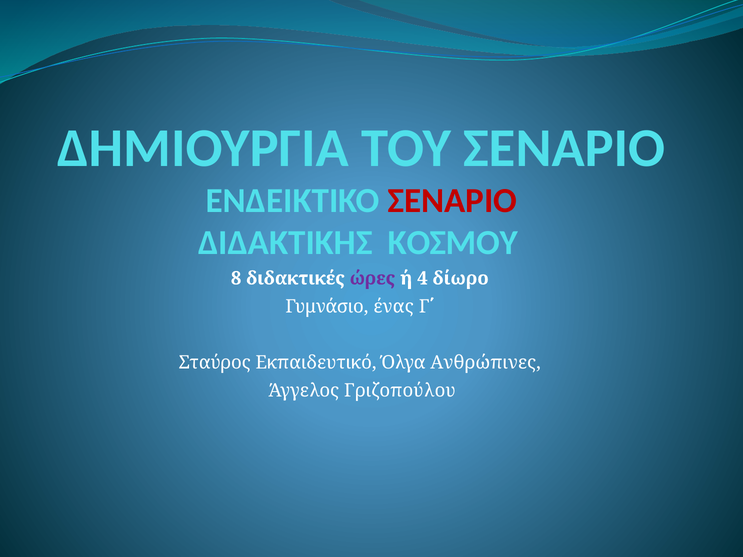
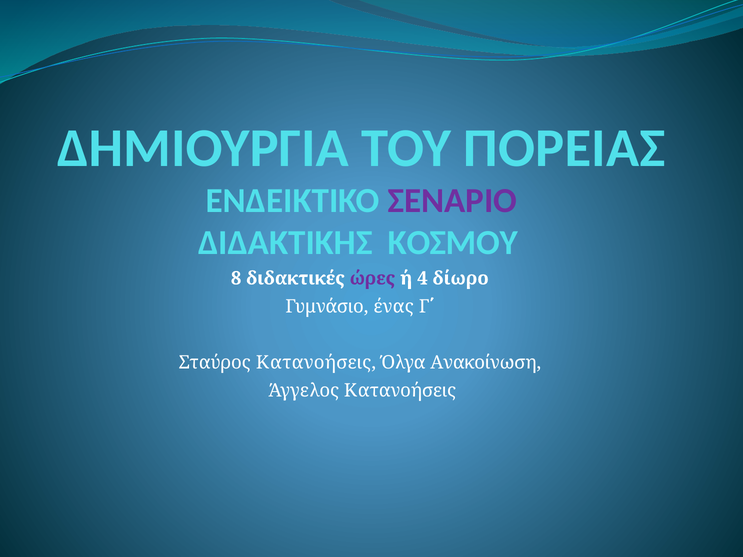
ΤΟΥ ΣΕΝΑΡΙΟ: ΣΕΝΑΡΙΟ -> ΠΟΡΕΙΑΣ
ΣΕΝΑΡΙΟ at (452, 201) colour: red -> purple
Σταύρος Εκπαιδευτικό: Εκπαιδευτικό -> Κατανοήσεις
Ανθρώπινες: Ανθρώπινες -> Ανακοίνωση
Άγγελος Γριζοπούλου: Γριζοπούλου -> Κατανοήσεις
